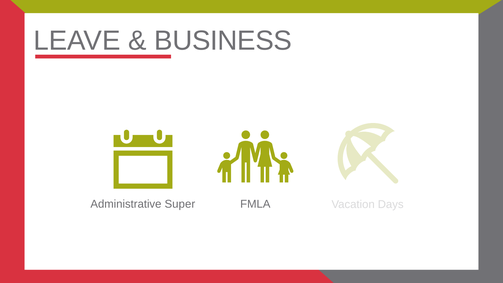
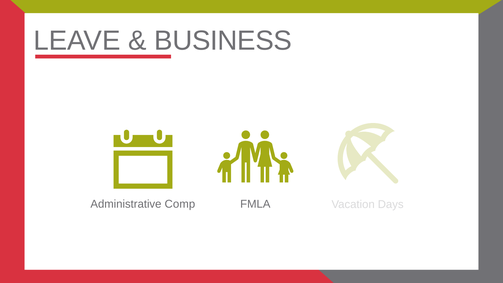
Super: Super -> Comp
